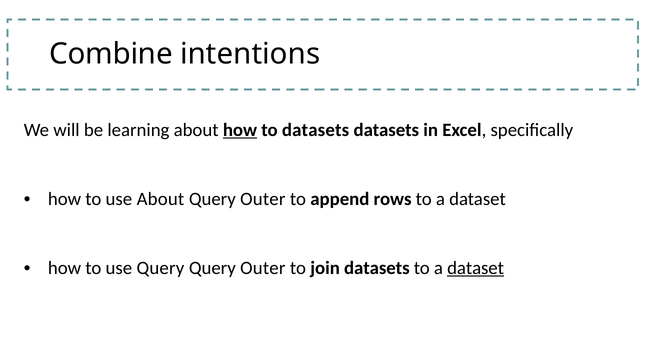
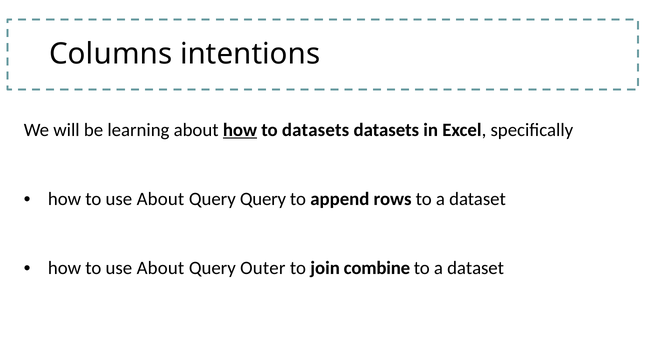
Combine: Combine -> Columns
Outer at (263, 199): Outer -> Query
Query at (160, 268): Query -> About
join datasets: datasets -> combine
dataset at (476, 268) underline: present -> none
